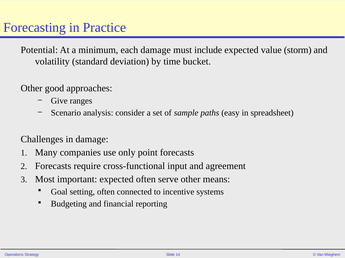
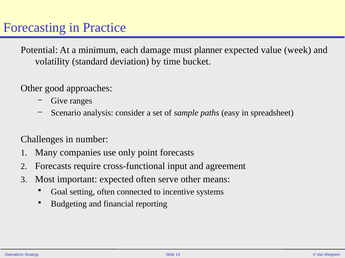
include: include -> planner
storm: storm -> week
in damage: damage -> number
